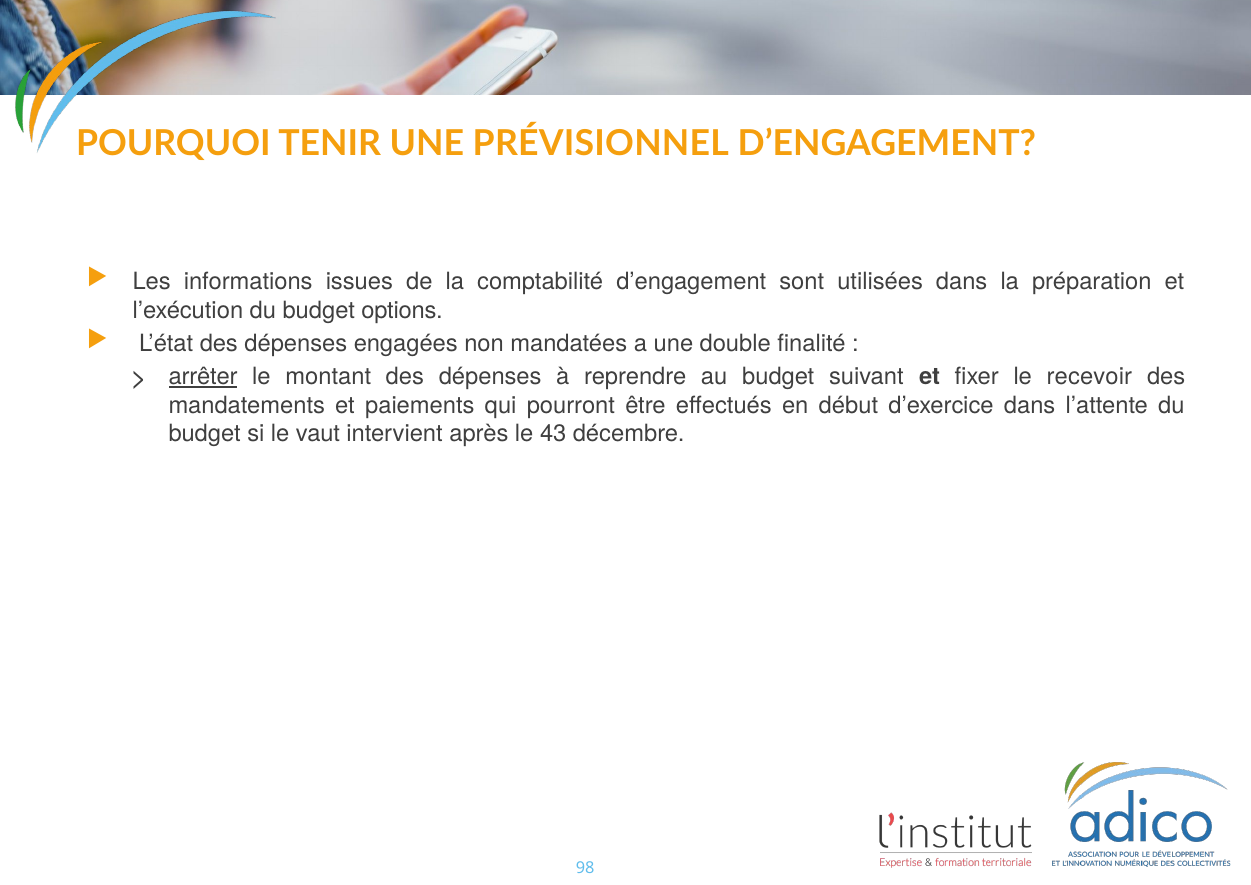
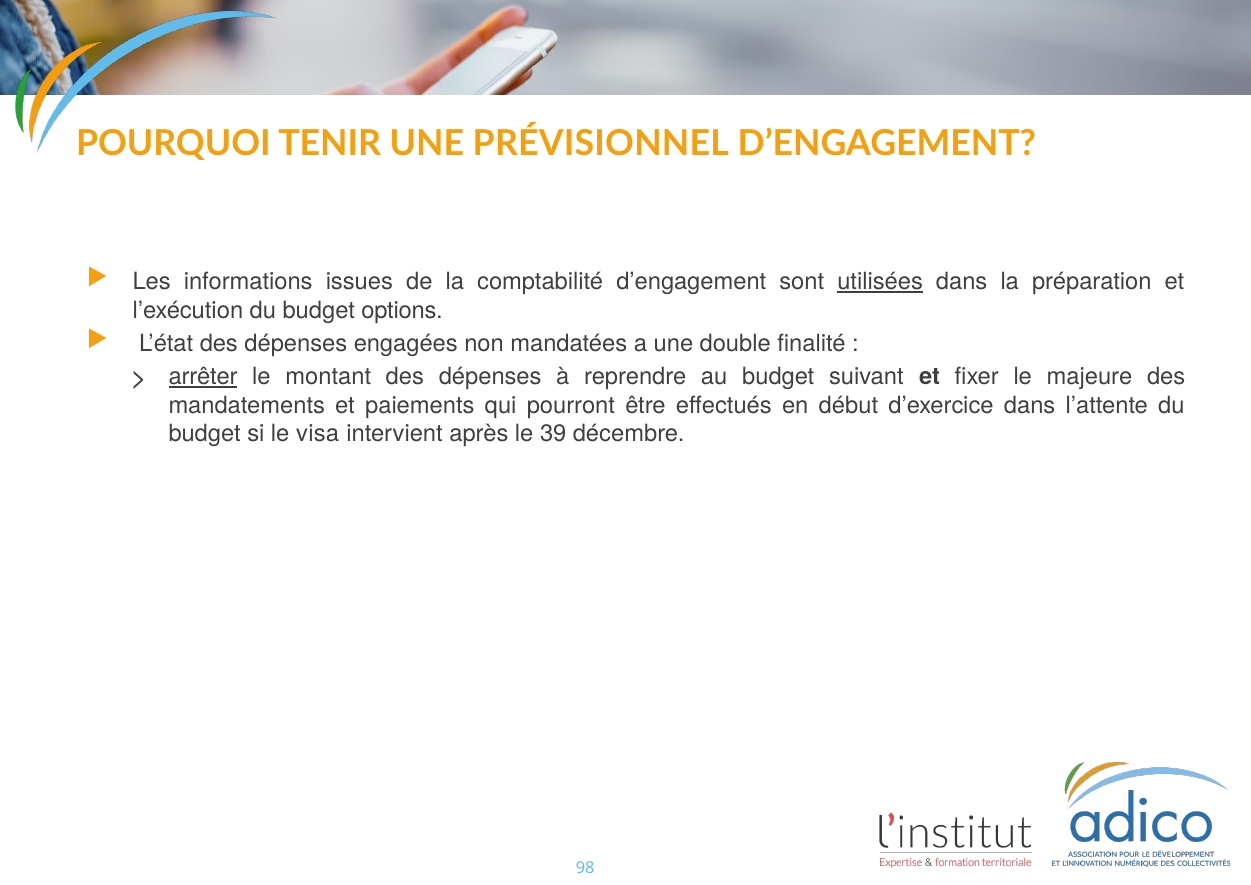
utilisées underline: none -> present
recevoir: recevoir -> majeure
vaut: vaut -> visa
43: 43 -> 39
